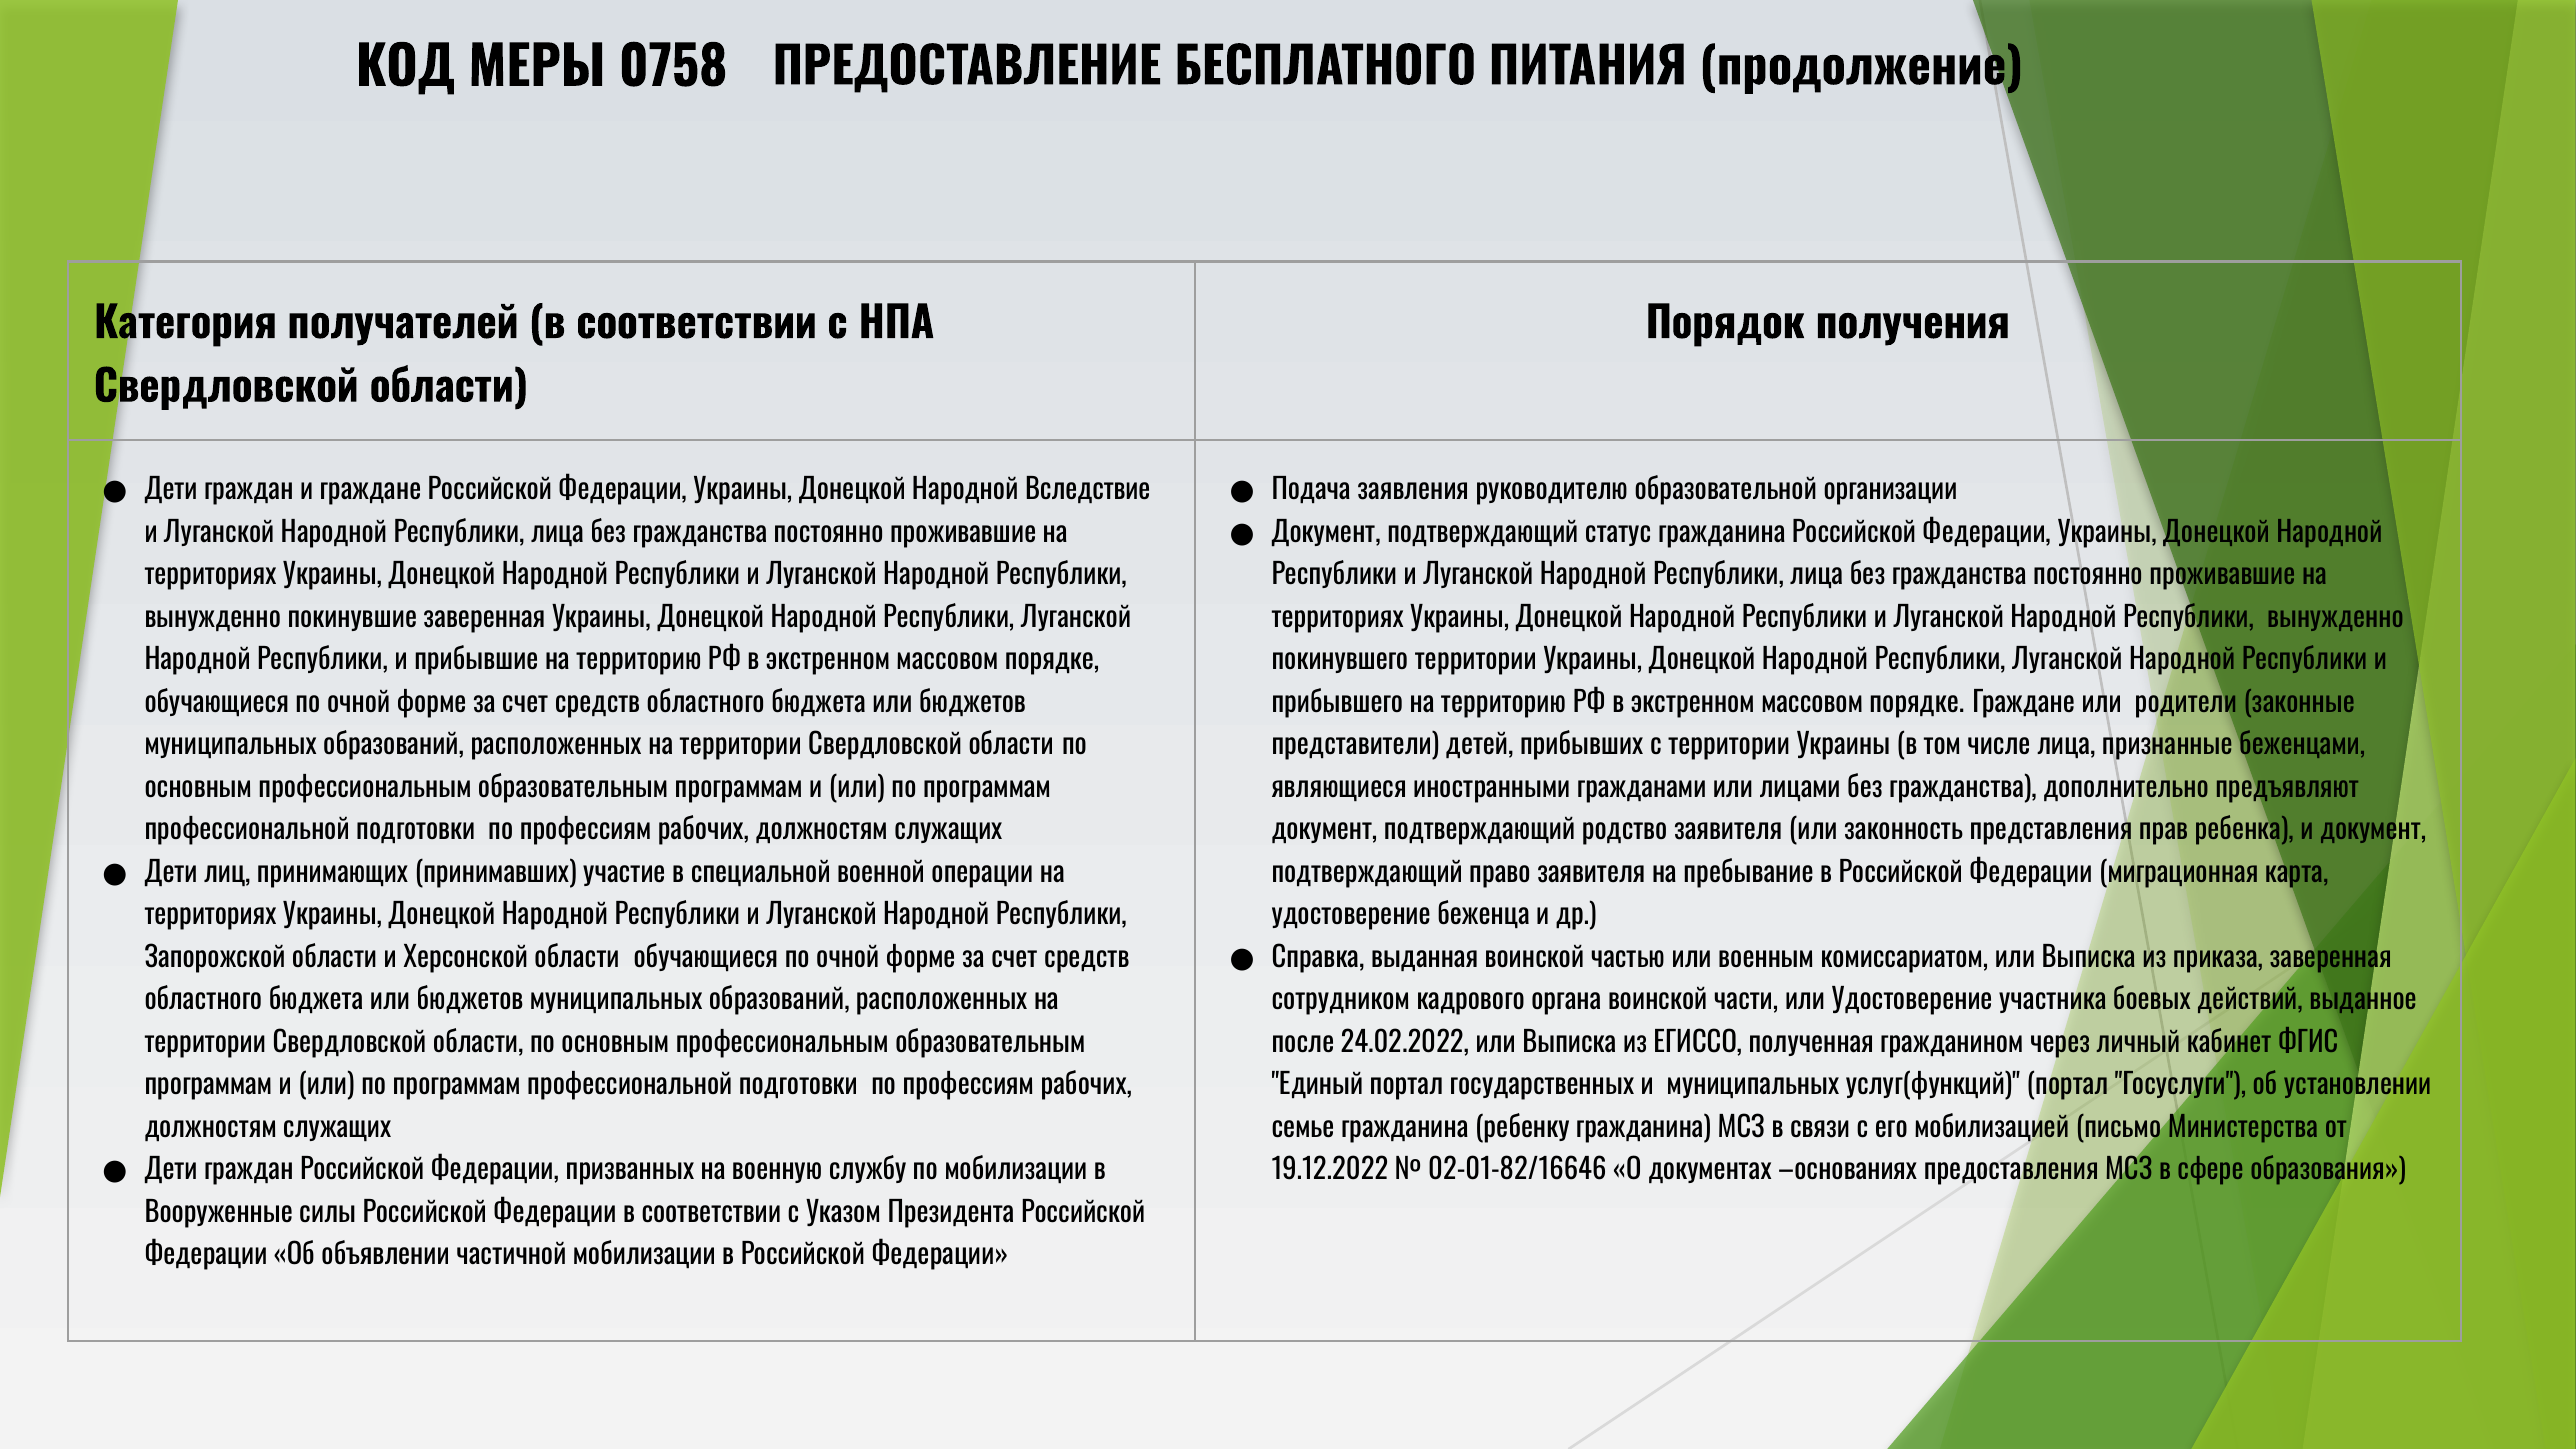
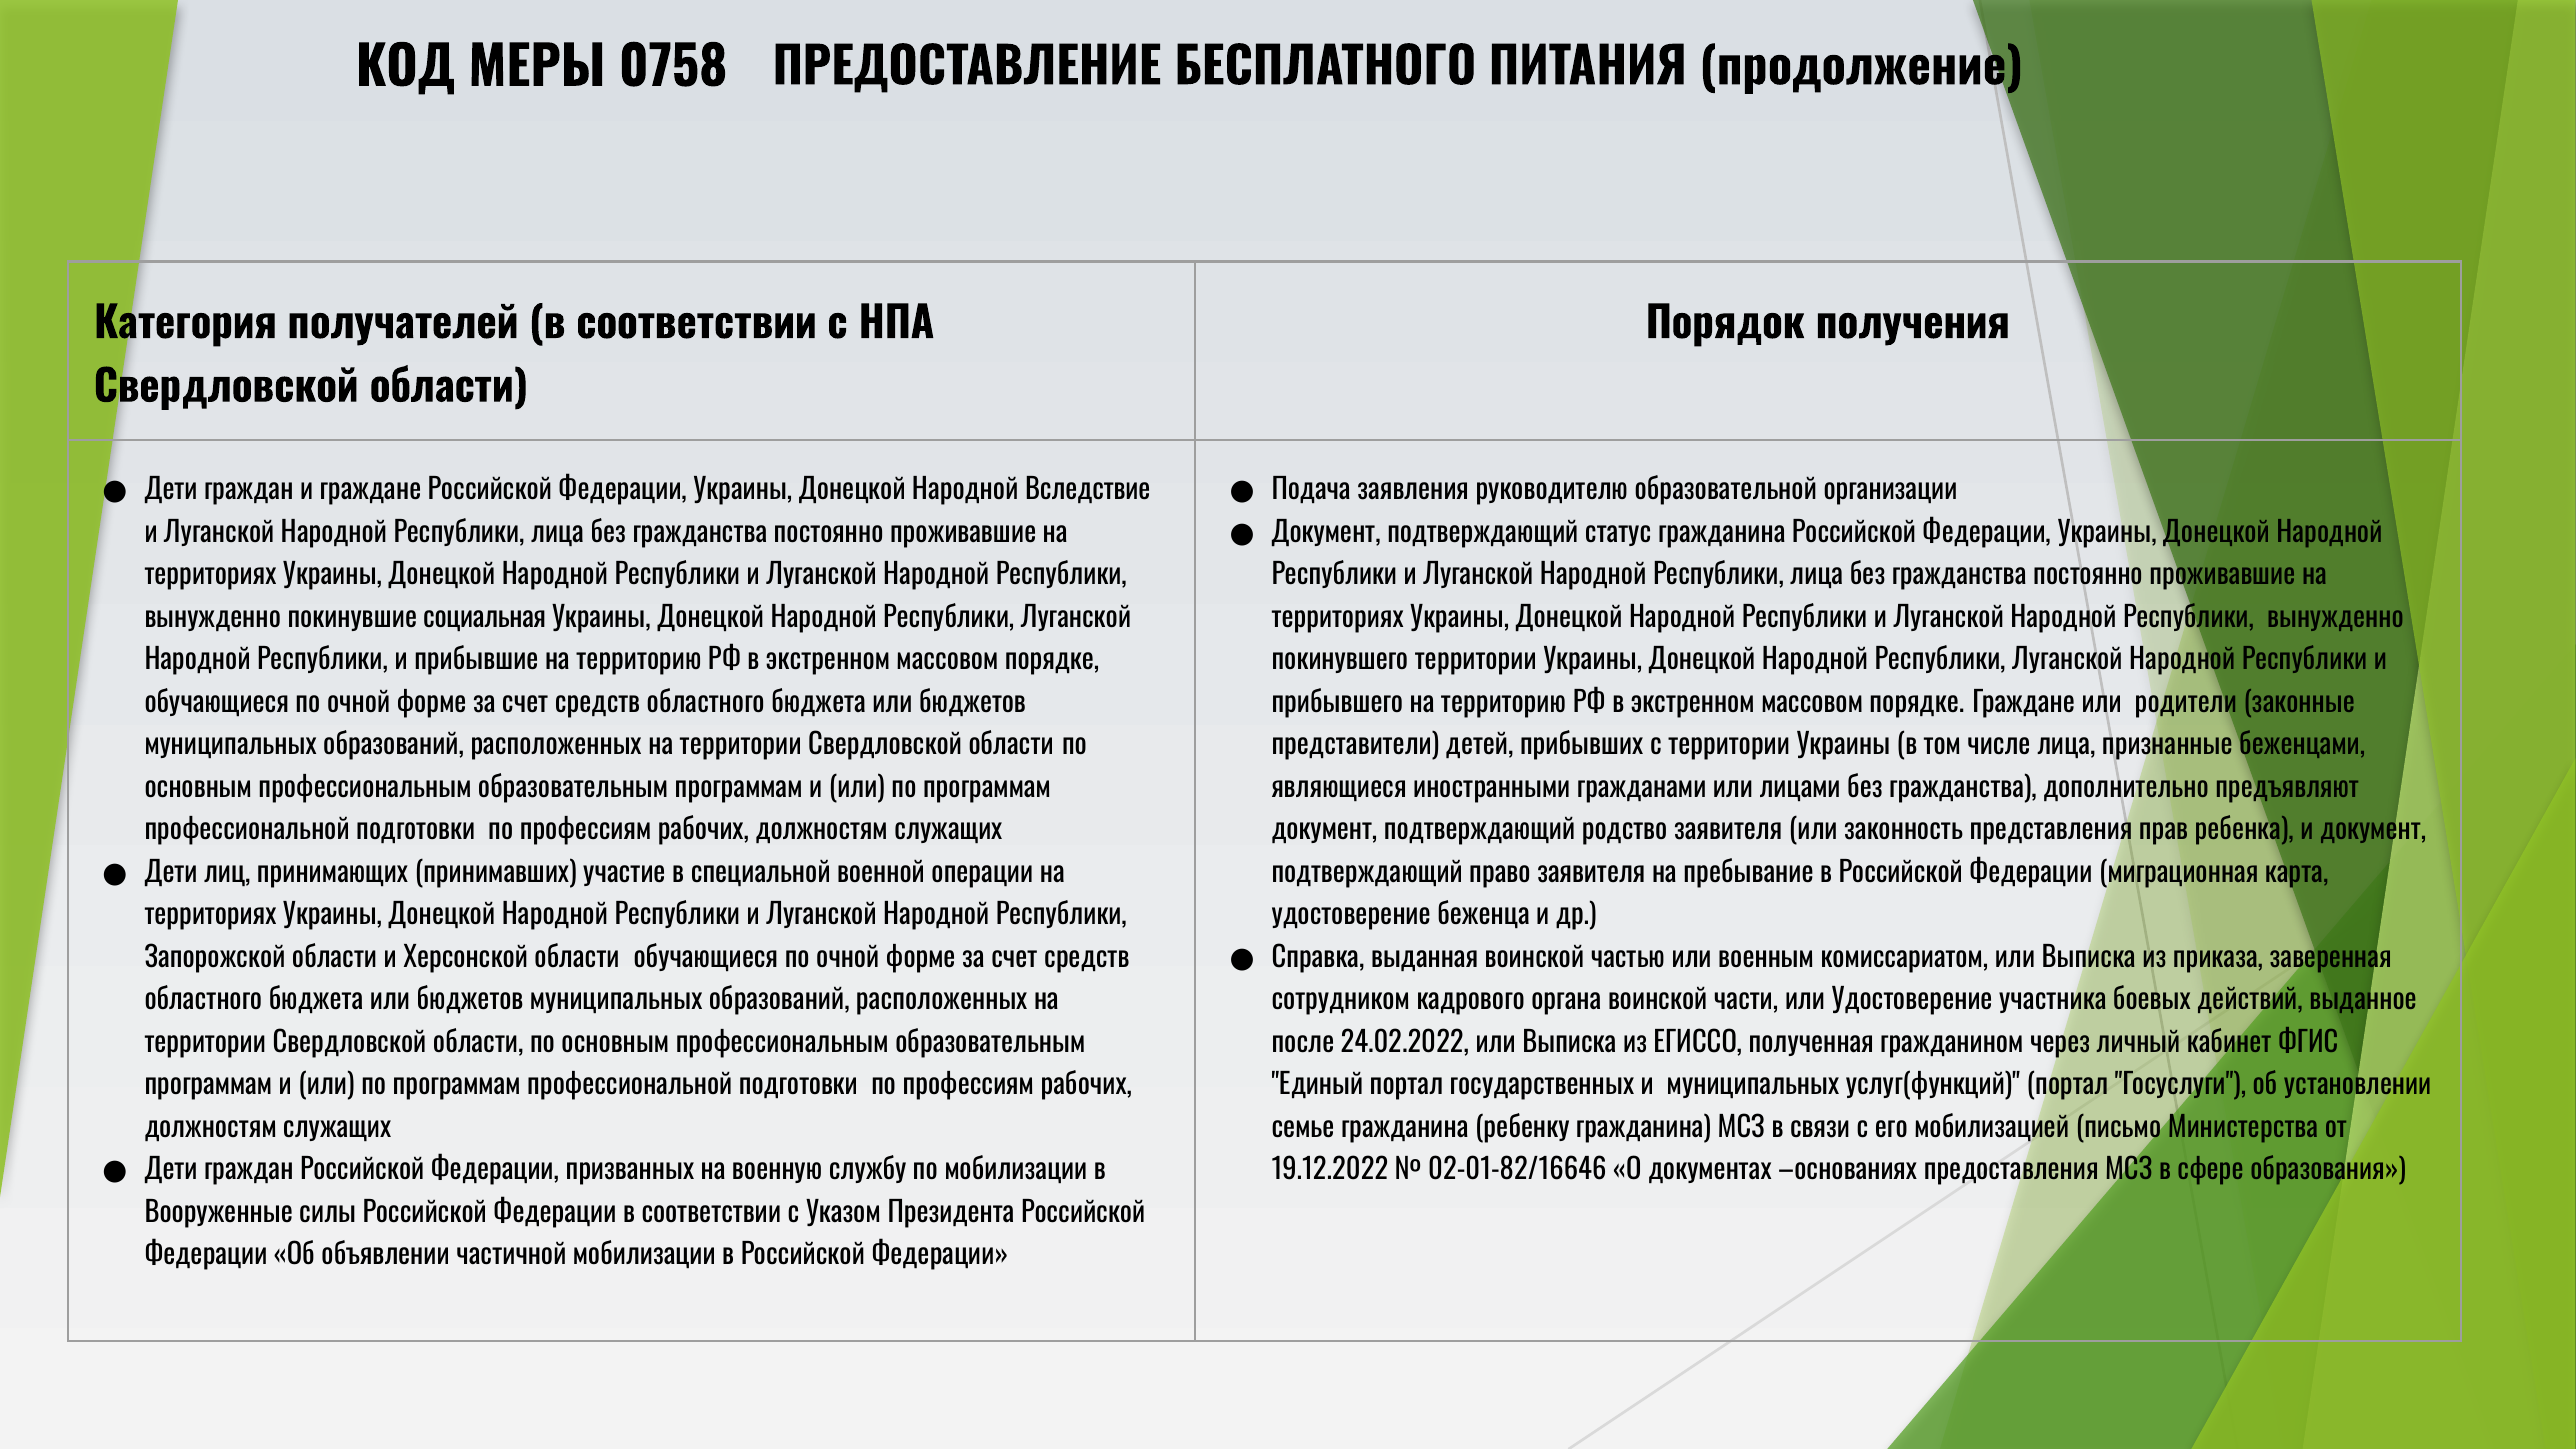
покинувшие заверенная: заверенная -> социальная
